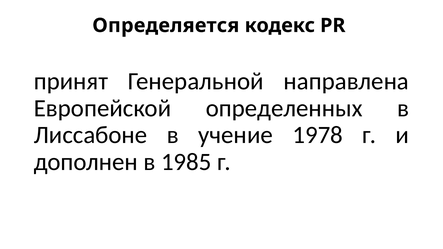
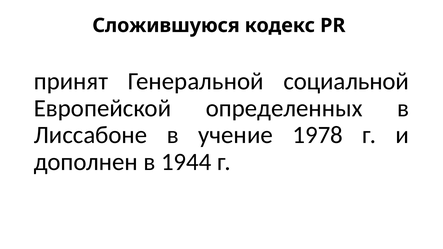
Определяется: Определяется -> Сложившуюся
направлена: направлена -> социальной
1985: 1985 -> 1944
